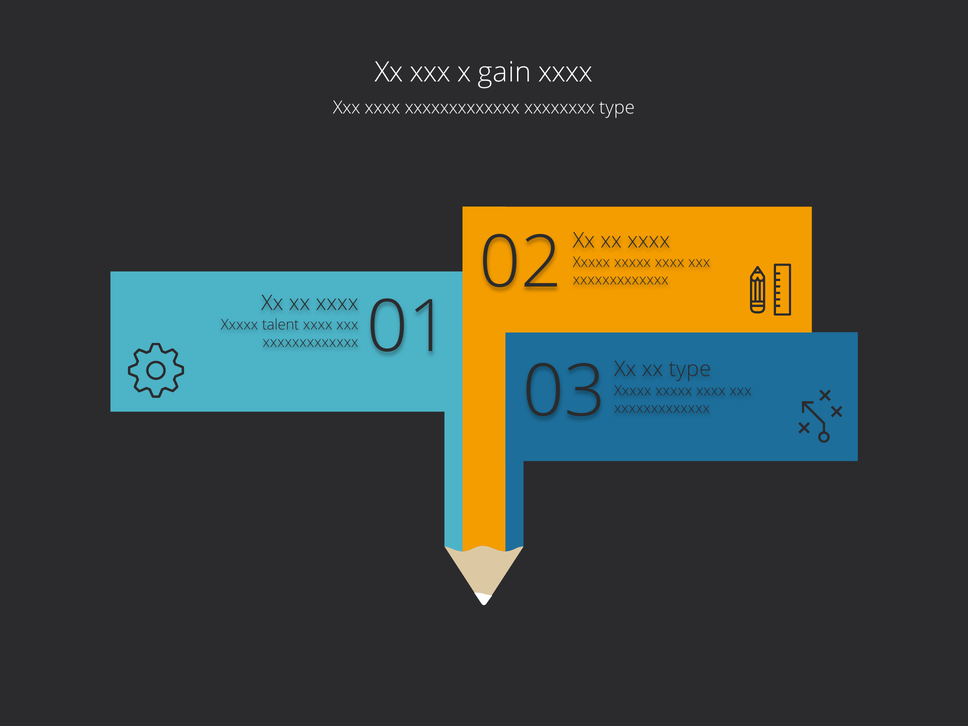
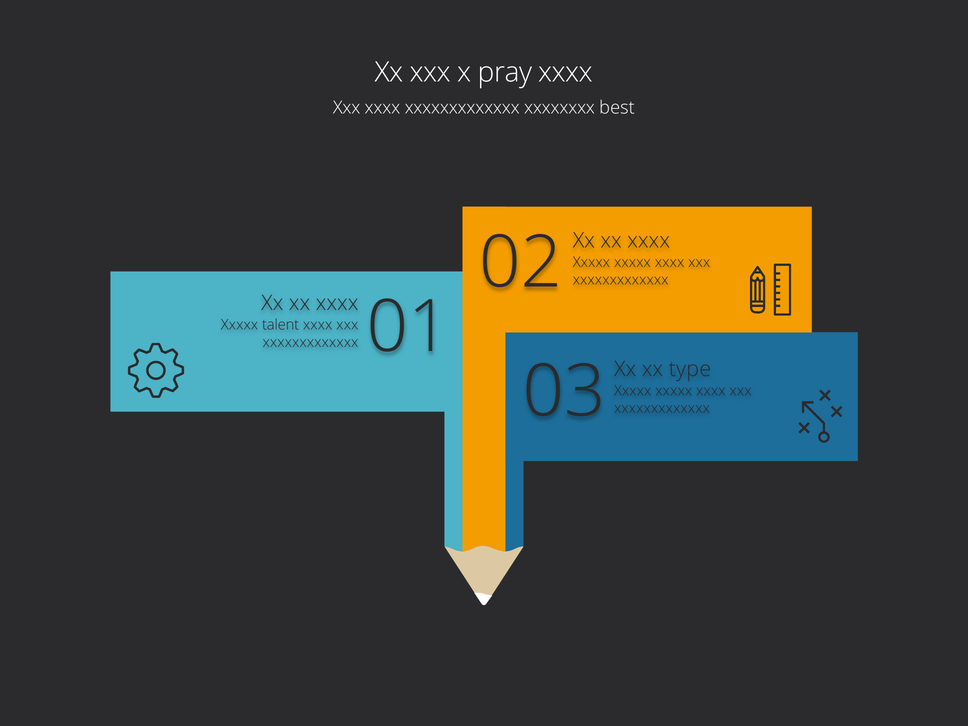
gain: gain -> pray
xxxxxxxx type: type -> best
